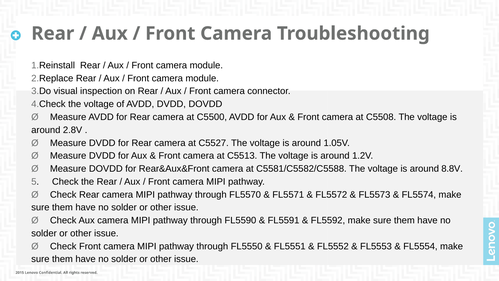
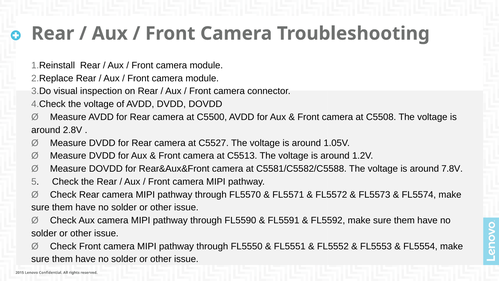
8.8V: 8.8V -> 7.8V
